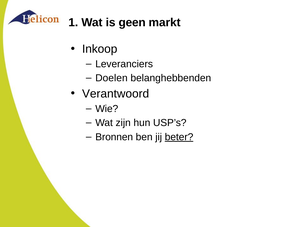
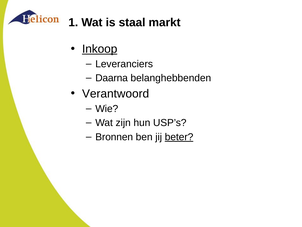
geen: geen -> staal
Inkoop underline: none -> present
Doelen: Doelen -> Daarna
